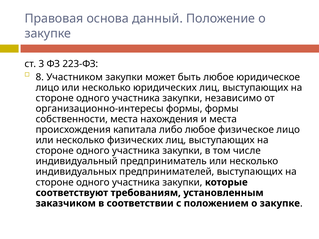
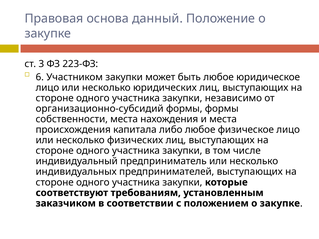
8: 8 -> 6
организационно-интересы: организационно-интересы -> организационно-субсидий
